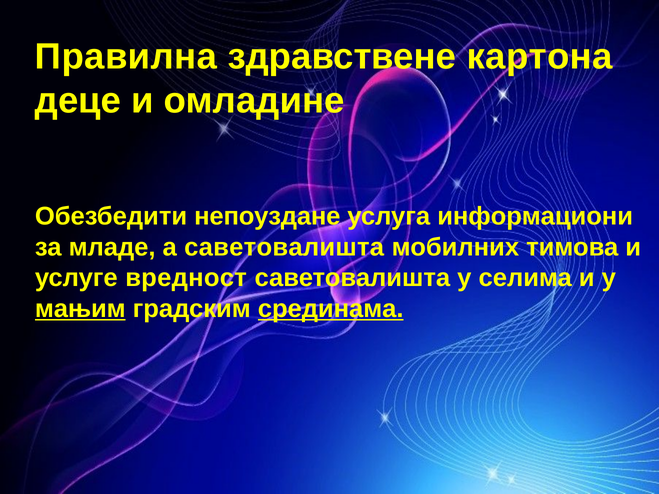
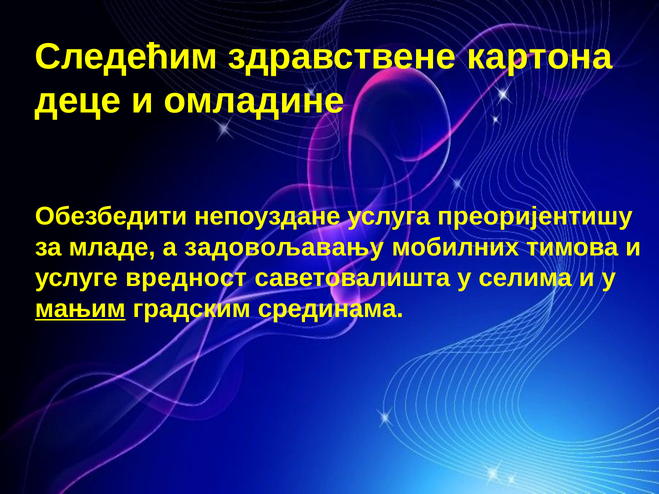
Правилна: Правилна -> Следећим
информациони: информациони -> преоријентишу
а саветовалишта: саветовалишта -> задовољавању
срединама underline: present -> none
